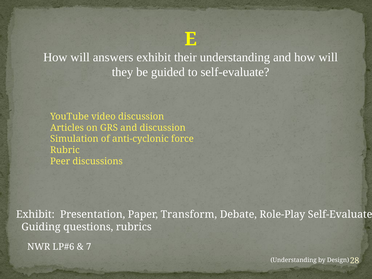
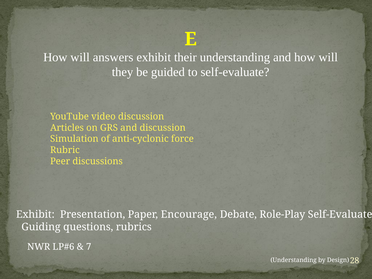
Transform: Transform -> Encourage
